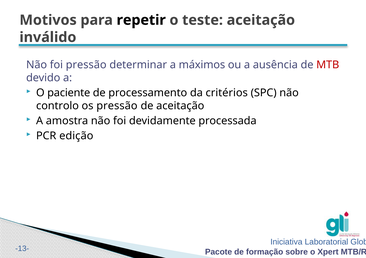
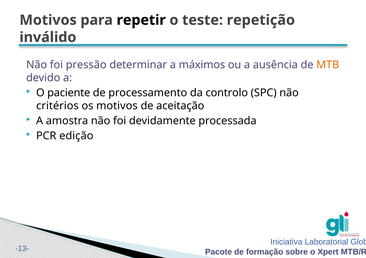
teste aceitação: aceitação -> repetição
MTB colour: red -> orange
critérios: critérios -> controlo
controlo: controlo -> critérios
os pressão: pressão -> motivos
